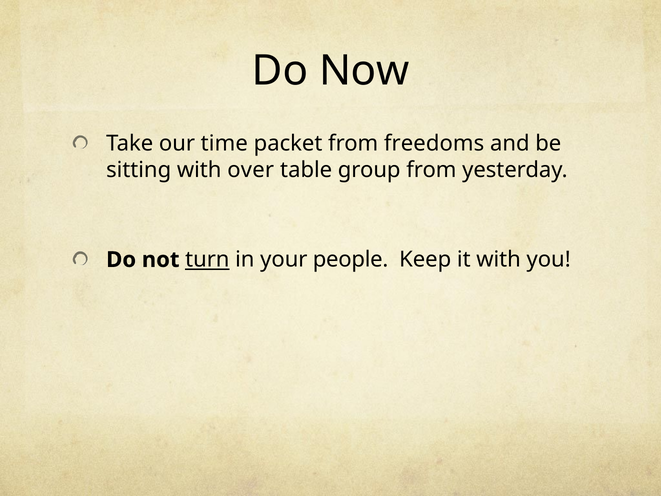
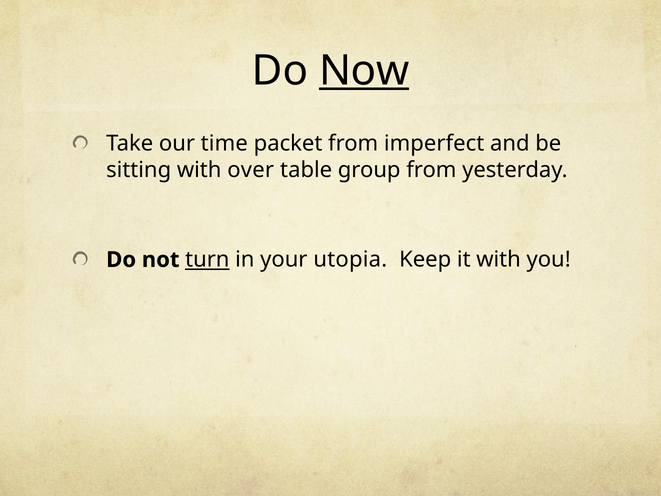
Now underline: none -> present
freedoms: freedoms -> imperfect
people: people -> utopia
